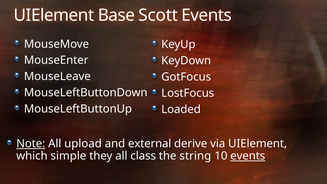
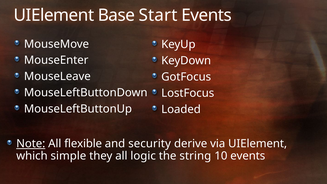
Scott: Scott -> Start
upload: upload -> flexible
external: external -> security
class: class -> logic
events at (248, 156) underline: present -> none
